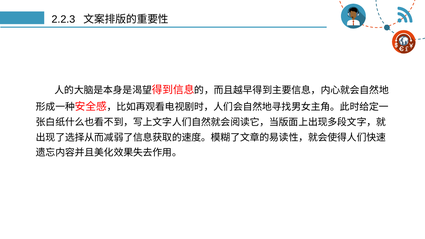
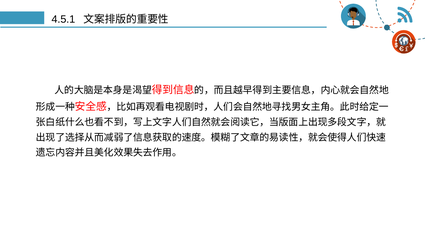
2.2.3: 2.2.3 -> 4.5.1
